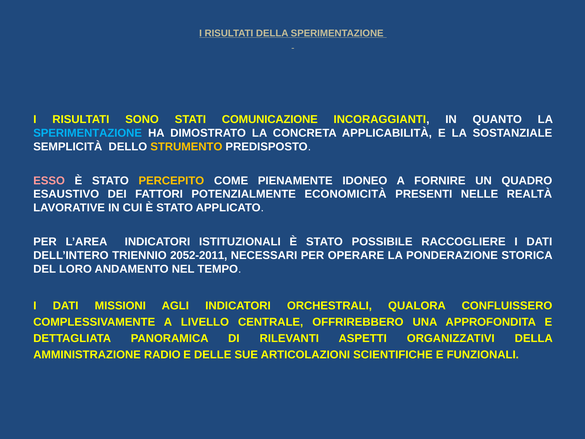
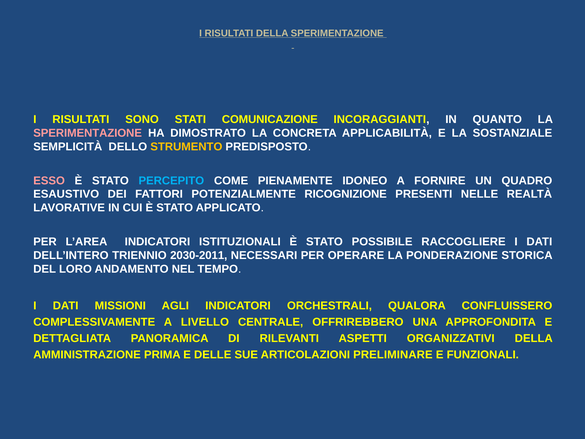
SPERIMENTAZIONE at (88, 133) colour: light blue -> pink
PERCEPITO colour: yellow -> light blue
ECONOMICITÀ: ECONOMICITÀ -> RICOGNIZIONE
2052-2011: 2052-2011 -> 2030-2011
RADIO: RADIO -> PRIMA
SCIENTIFICHE: SCIENTIFICHE -> PRELIMINARE
